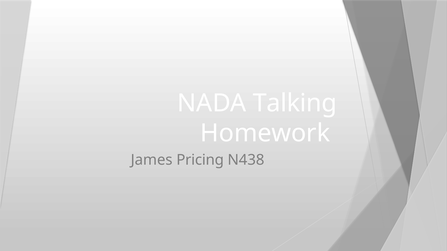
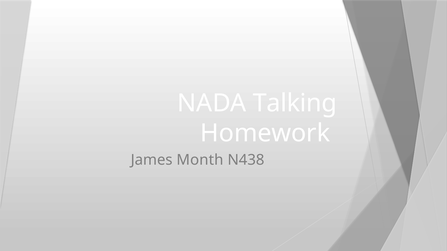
Pricing: Pricing -> Month
